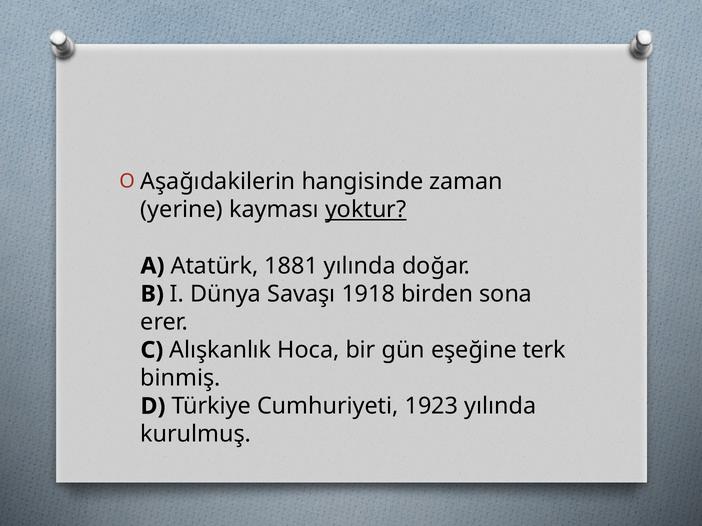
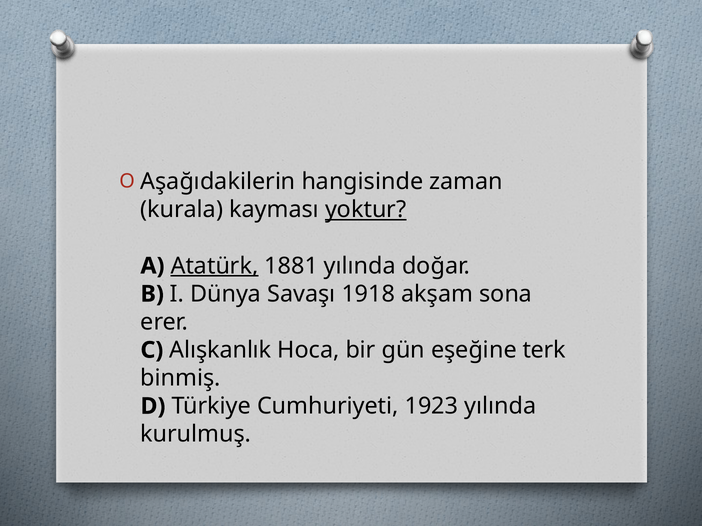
yerine: yerine -> kurala
Atatürk underline: none -> present
birden: birden -> akşam
